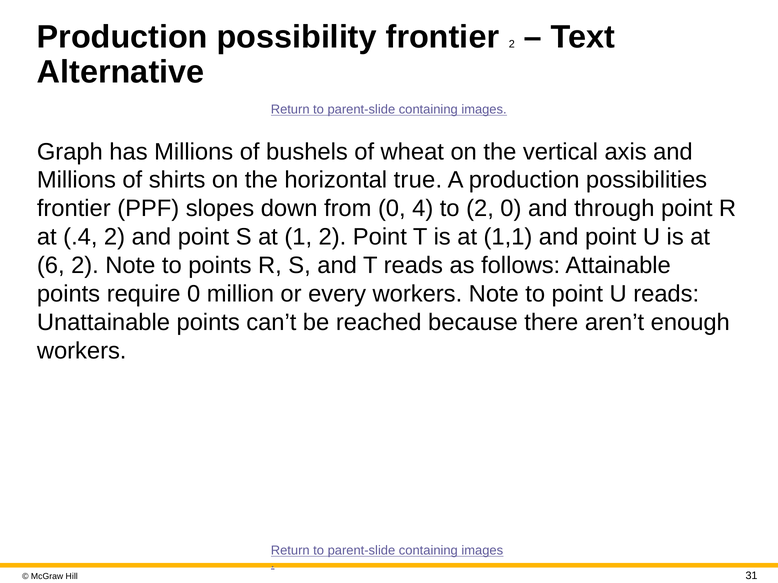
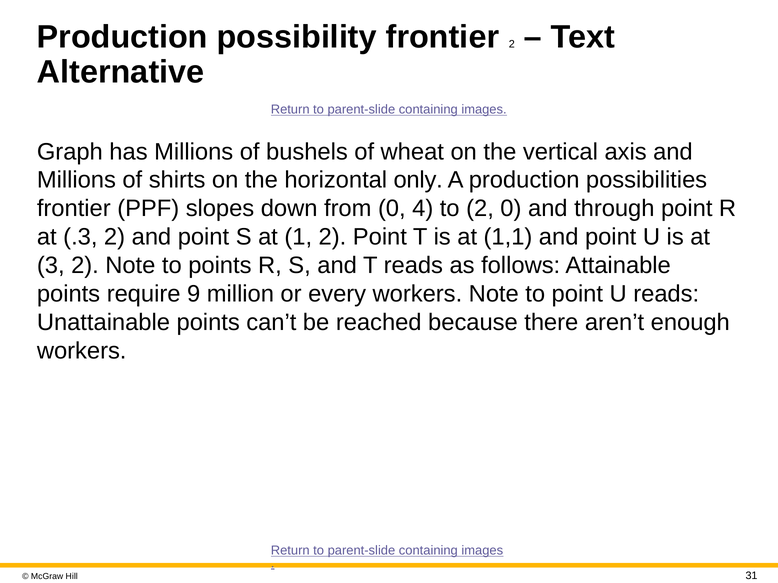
true: true -> only
.4: .4 -> .3
6: 6 -> 3
require 0: 0 -> 9
